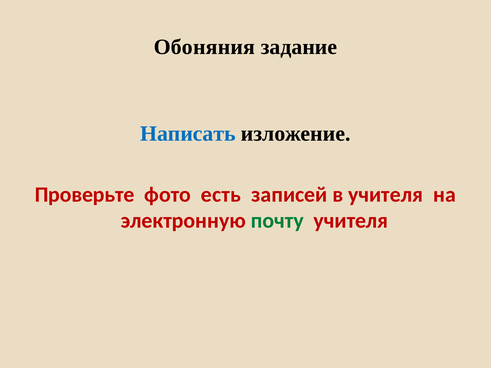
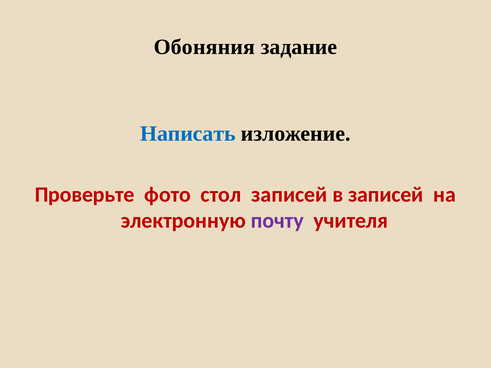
есть: есть -> стол
в учителя: учителя -> записей
почту colour: green -> purple
